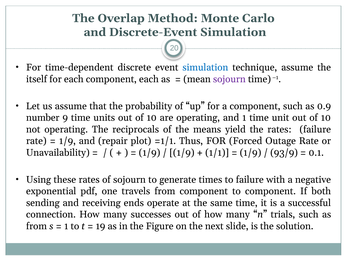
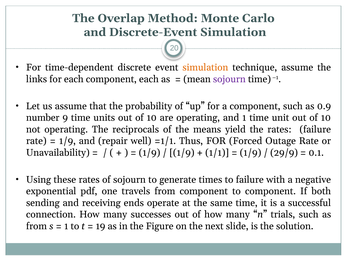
simulation at (205, 67) colour: blue -> orange
itself: itself -> links
plot: plot -> well
93/9: 93/9 -> 29/9
